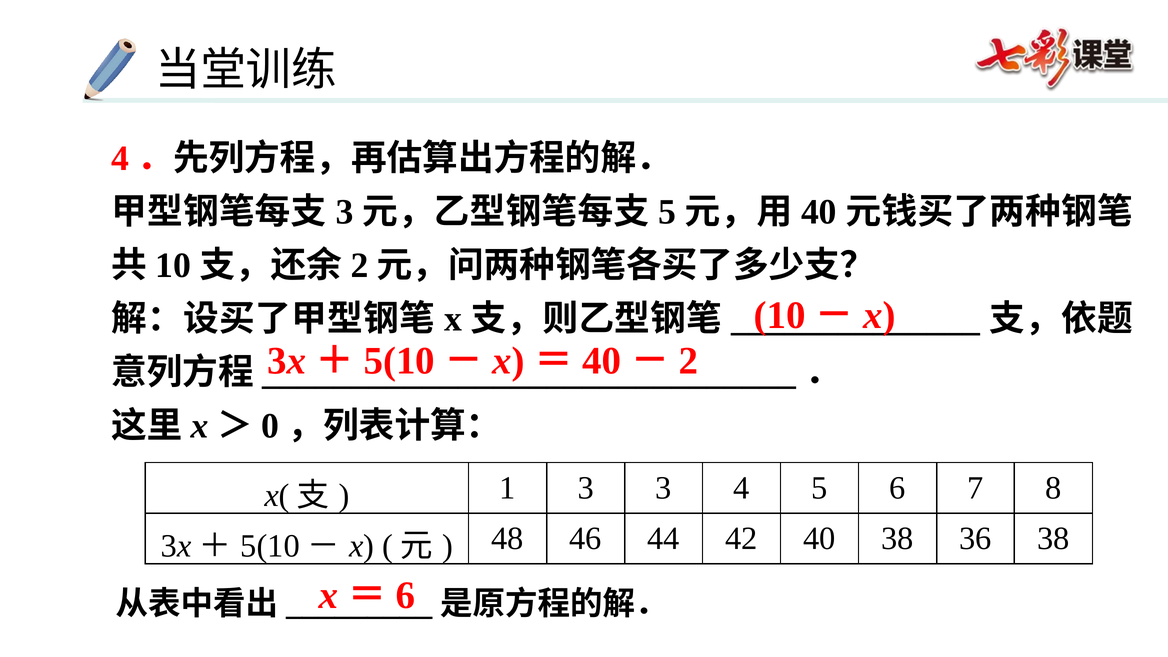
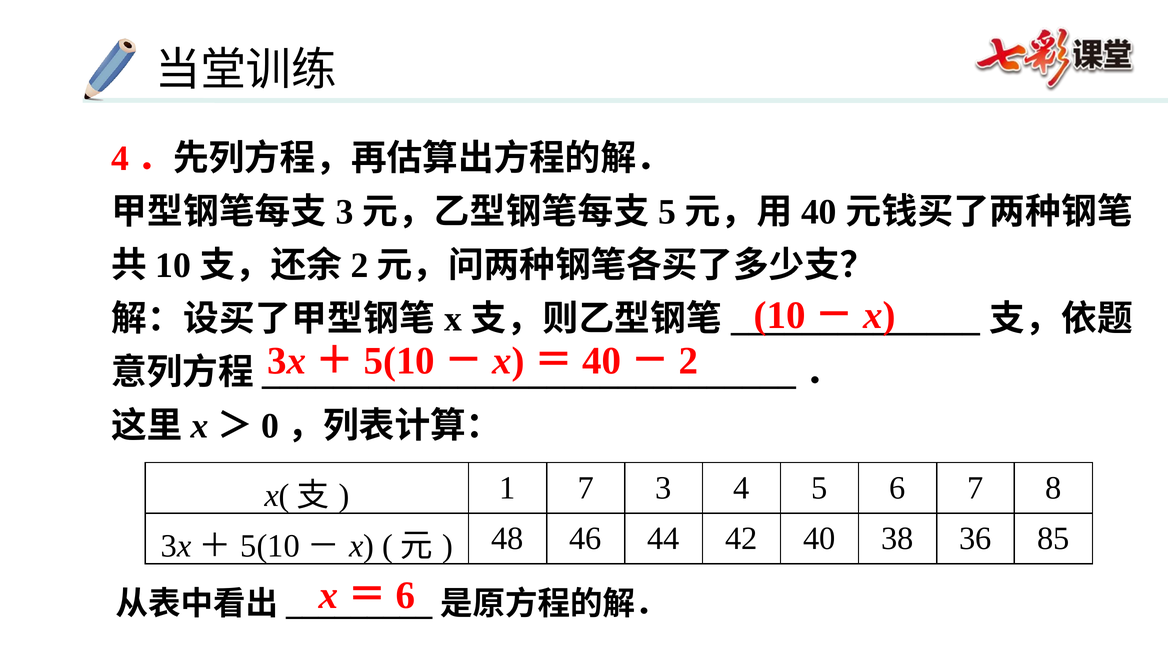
1 3: 3 -> 7
36 38: 38 -> 85
